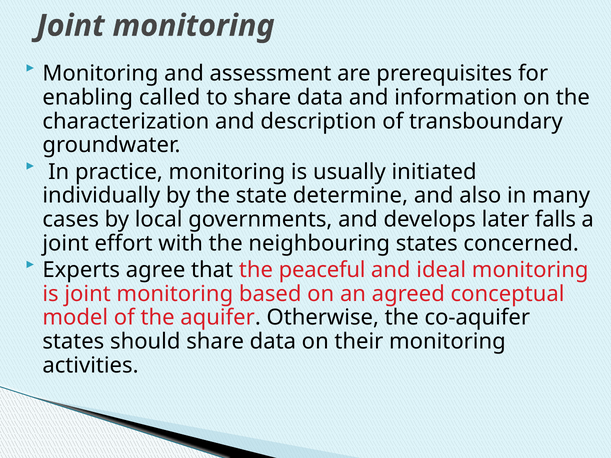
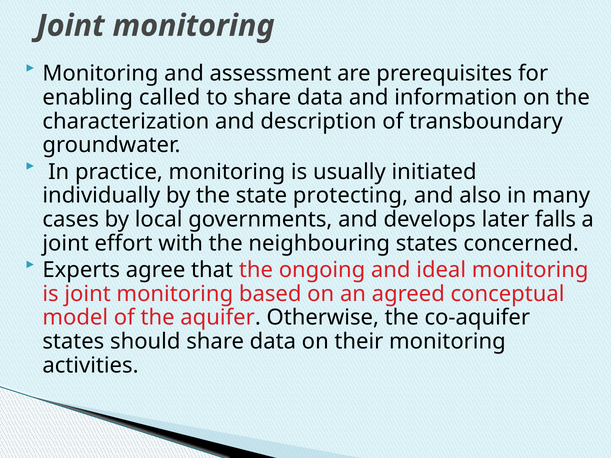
determine: determine -> protecting
peaceful: peaceful -> ongoing
